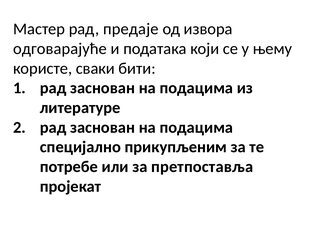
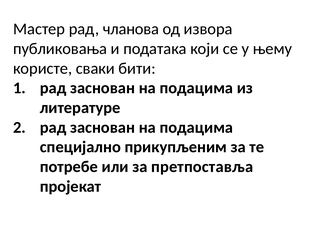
предаје: предаје -> чланова
одговарајуће: одговарајуће -> публиковања
